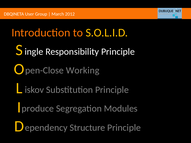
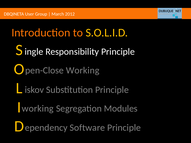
produce at (38, 109): produce -> working
Structure: Structure -> Software
